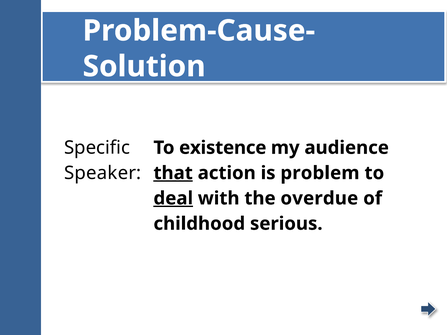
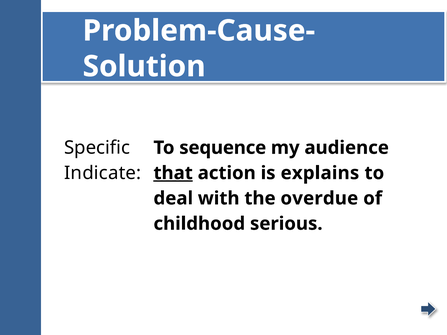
existence: existence -> sequence
Speaker: Speaker -> Indicate
problem: problem -> explains
deal underline: present -> none
